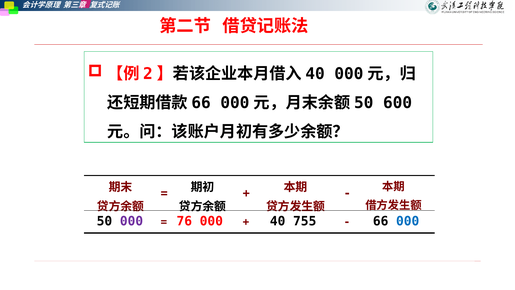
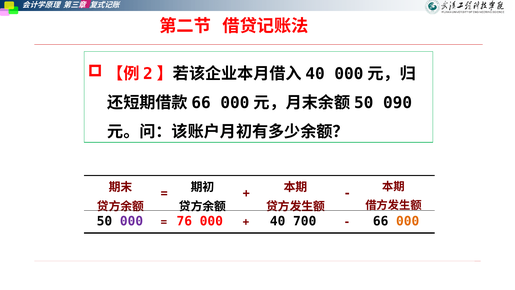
600: 600 -> 090
755: 755 -> 700
000 at (408, 221) colour: blue -> orange
